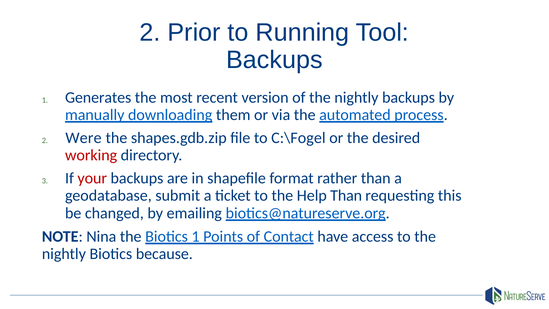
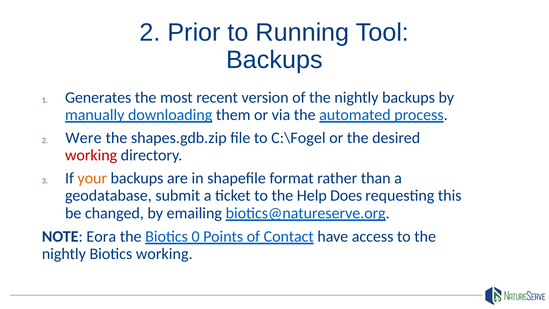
your colour: red -> orange
Help Than: Than -> Does
Nina: Nina -> Eora
Biotics 1: 1 -> 0
Biotics because: because -> working
